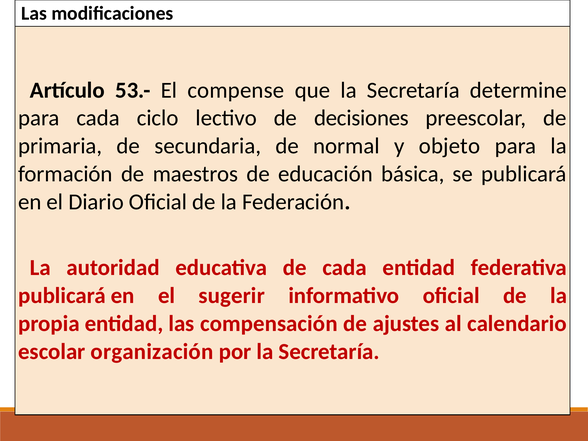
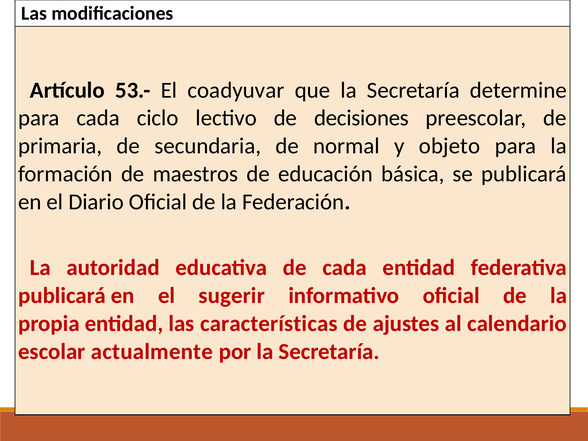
compense: compense -> coadyuvar
compensación: compensación -> características
organización: organización -> actualmente
